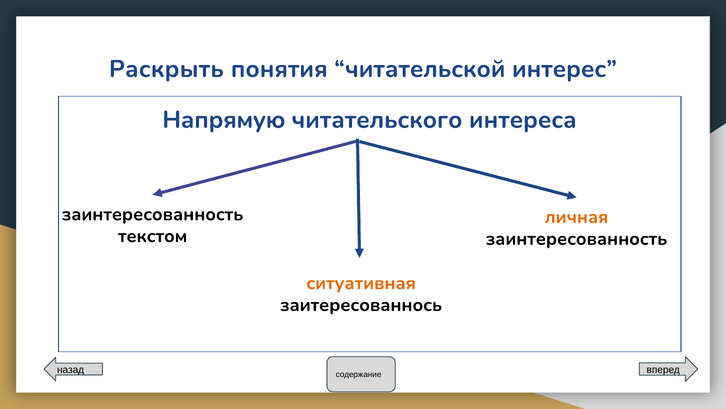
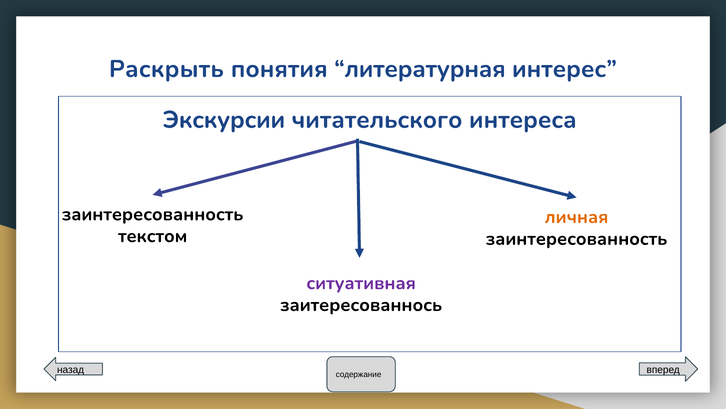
читательской: читательской -> литературная
Напрямую: Напрямую -> Экскурсии
ситуативная colour: orange -> purple
